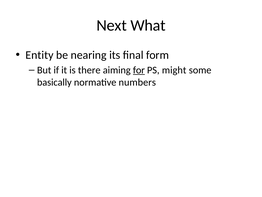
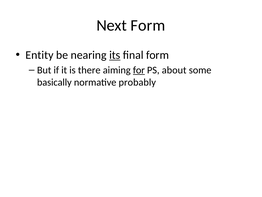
Next What: What -> Form
its underline: none -> present
might: might -> about
numbers: numbers -> probably
